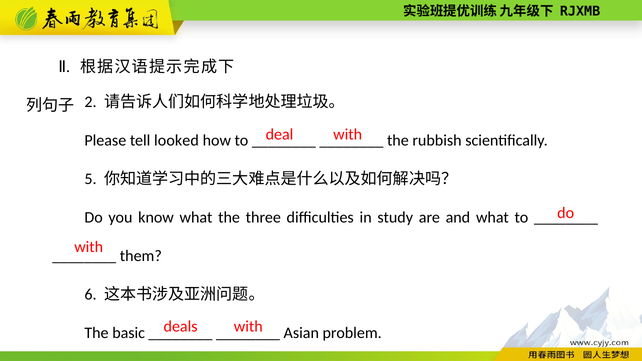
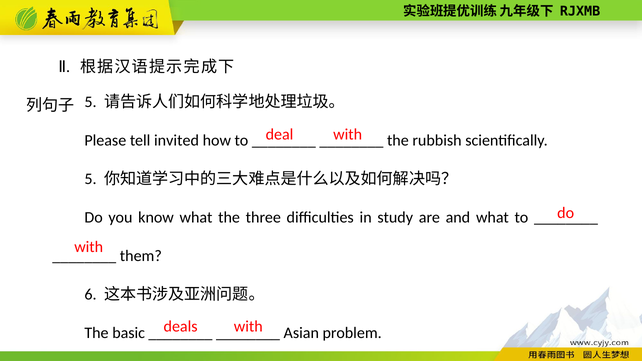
2 at (90, 102): 2 -> 5
looked: looked -> invited
